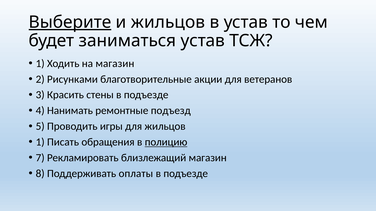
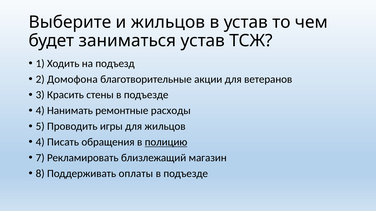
Выберите underline: present -> none
на магазин: магазин -> подъезд
Рисунками: Рисунками -> Домофона
подъезд: подъезд -> расходы
1 at (40, 142): 1 -> 4
